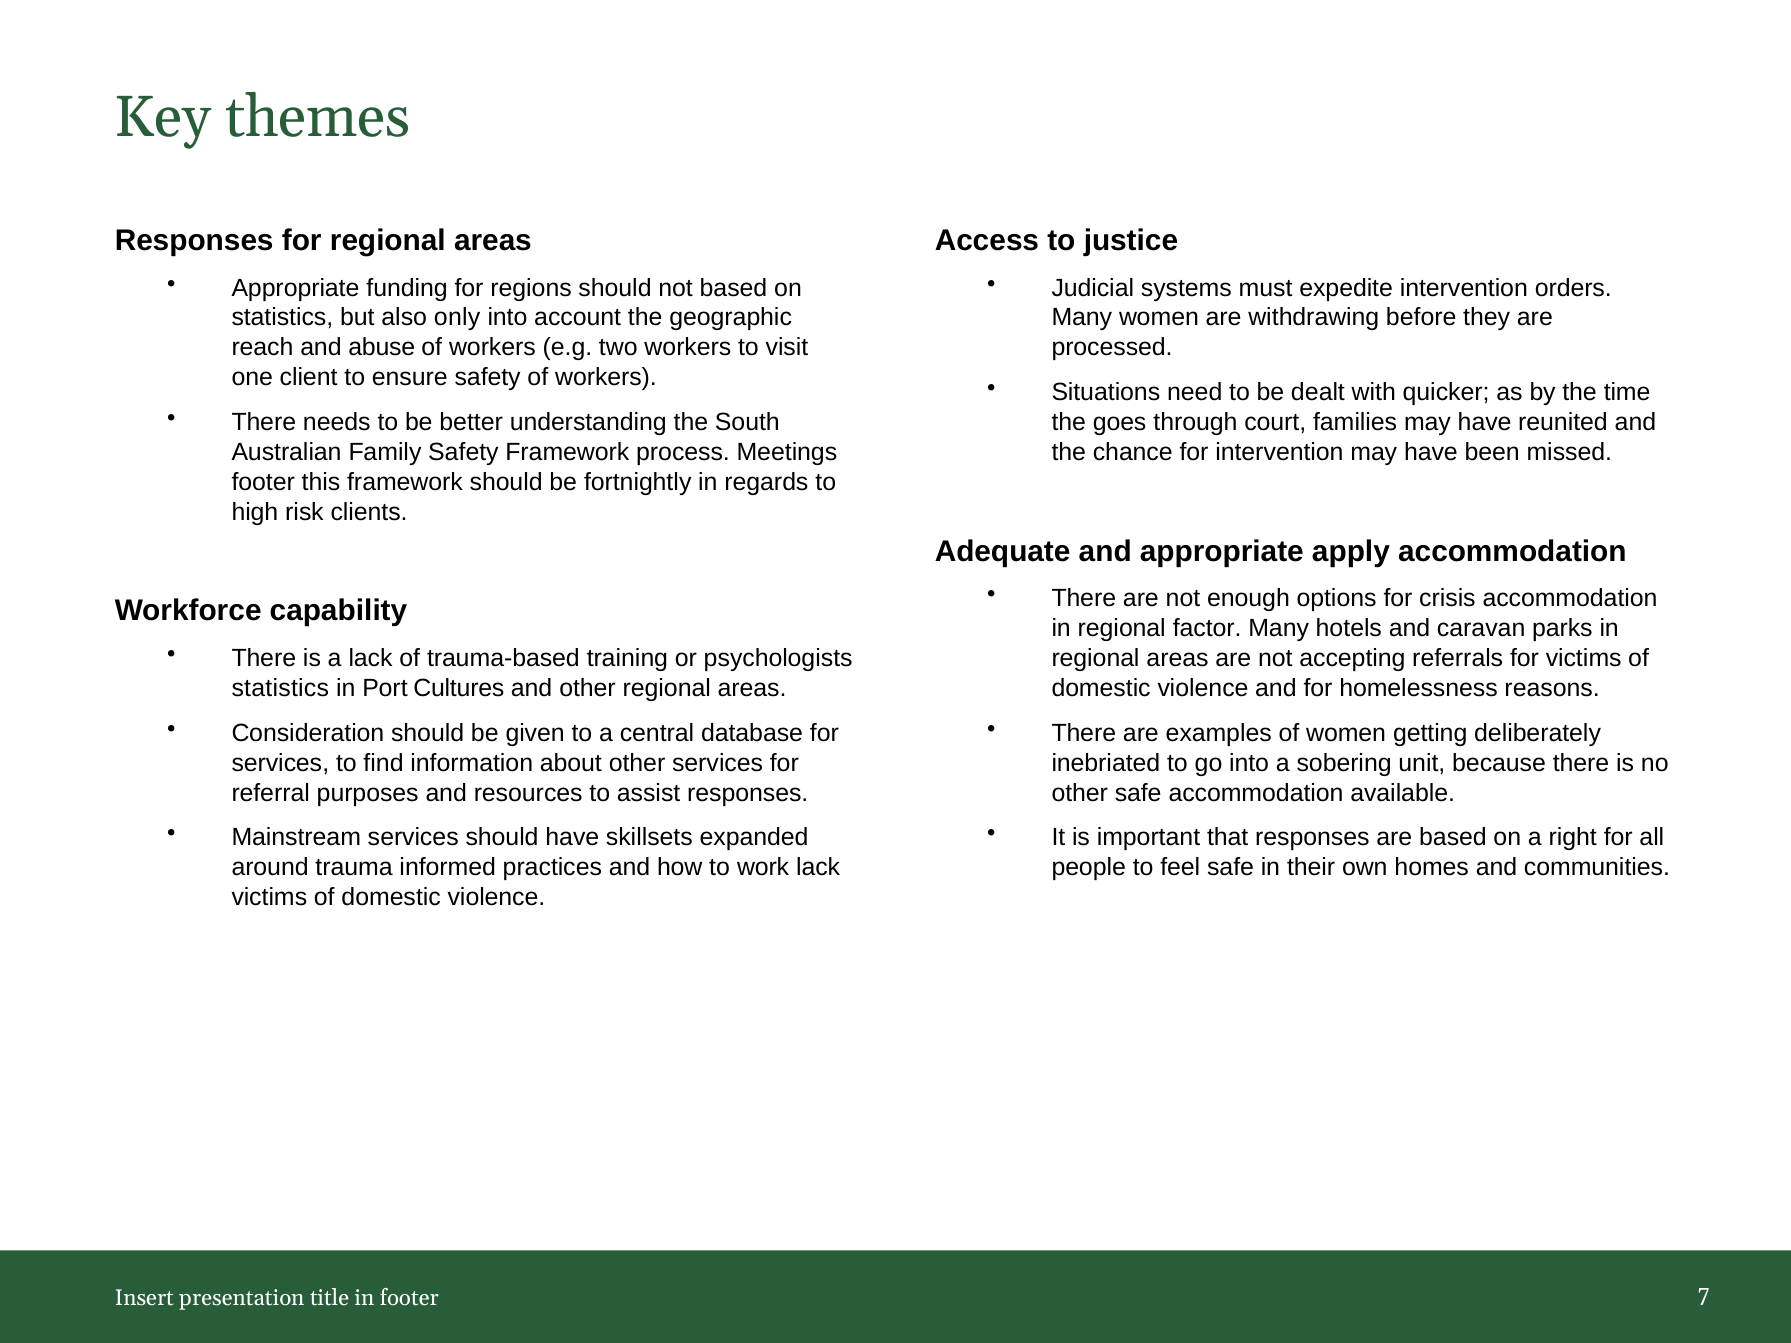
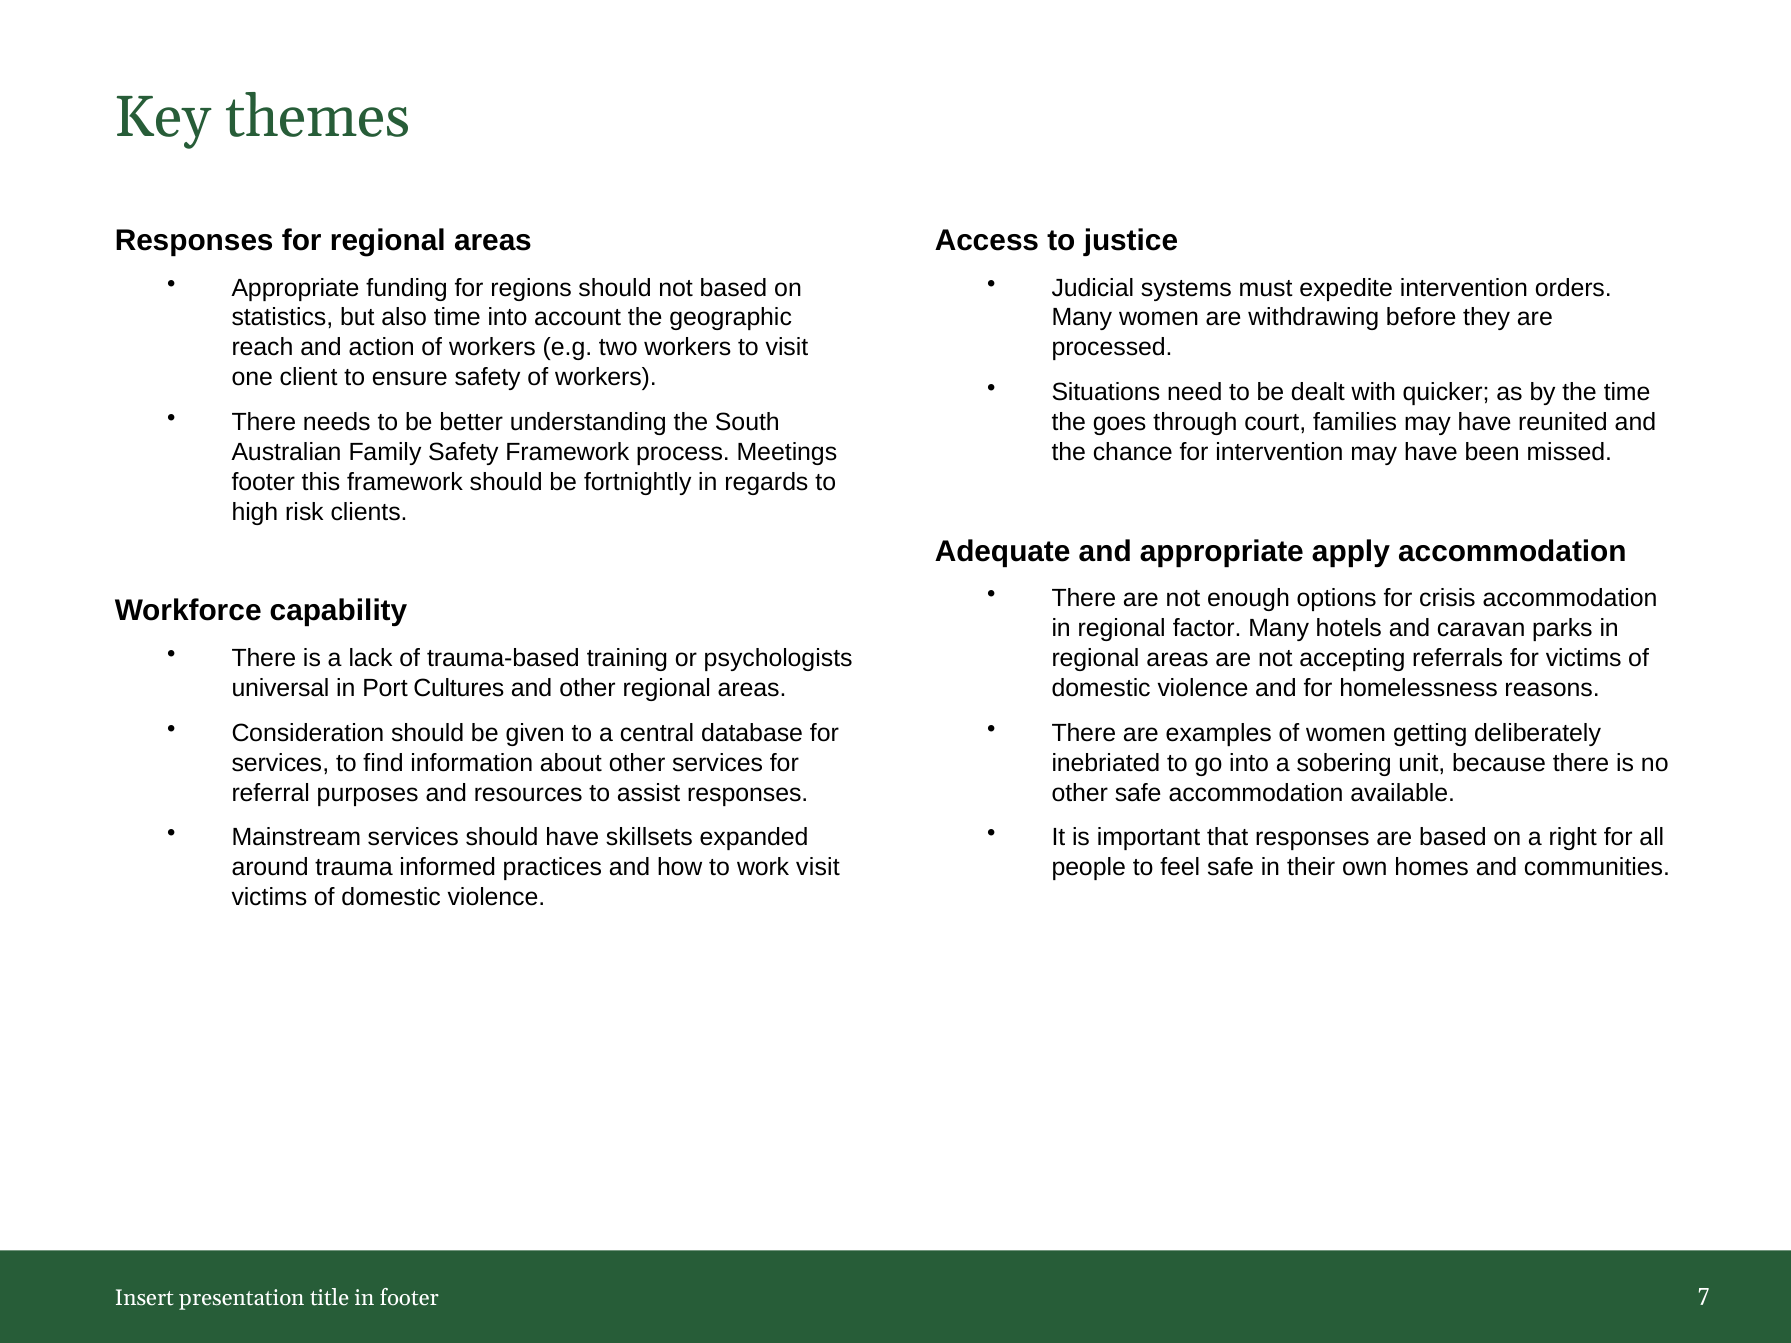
also only: only -> time
abuse: abuse -> action
statistics at (280, 688): statistics -> universal
work lack: lack -> visit
